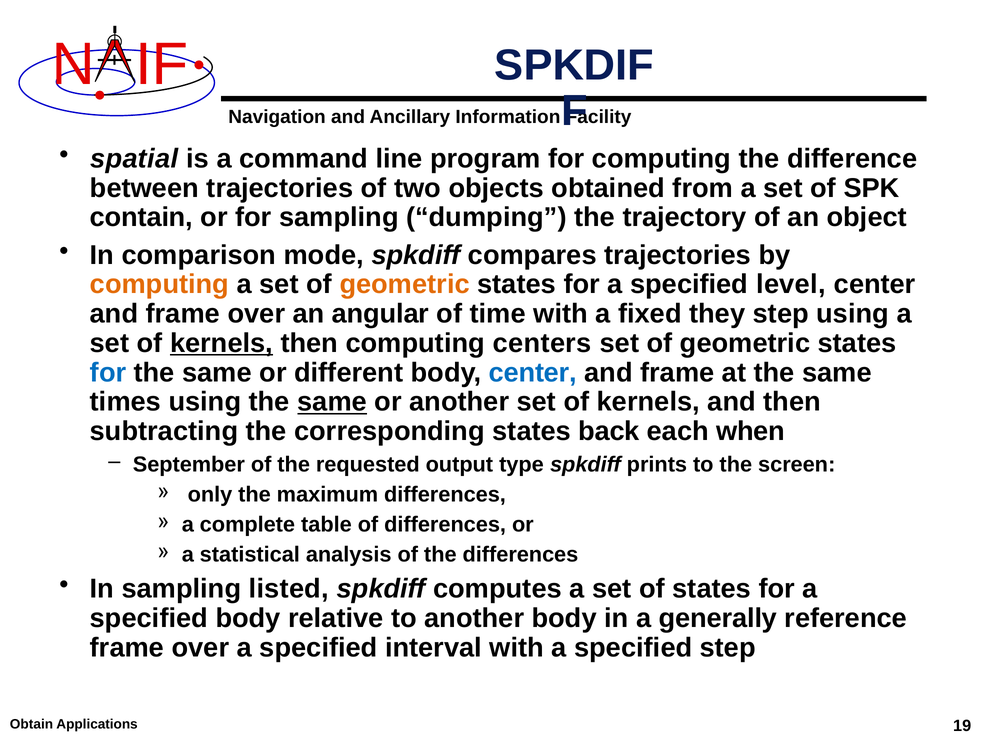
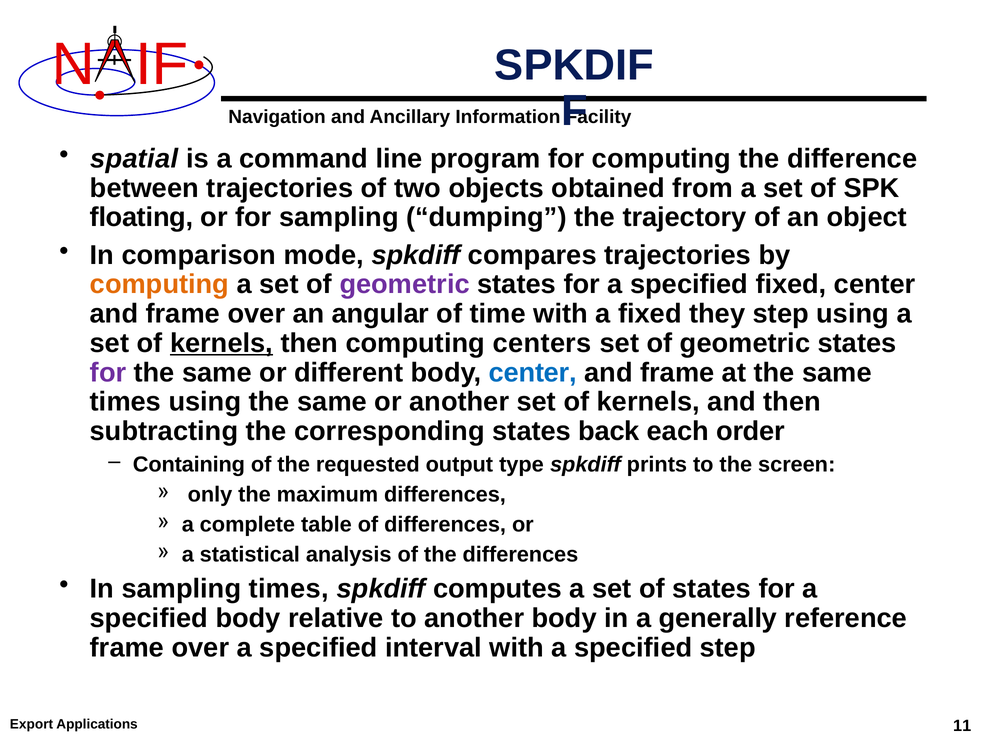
contain: contain -> floating
geometric at (405, 284) colour: orange -> purple
specified level: level -> fixed
for at (108, 373) colour: blue -> purple
same at (332, 402) underline: present -> none
when: when -> order
September: September -> Containing
sampling listed: listed -> times
Obtain: Obtain -> Export
19: 19 -> 11
